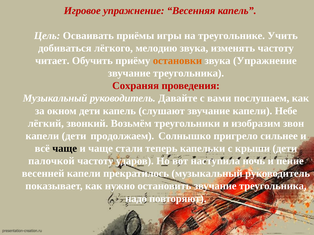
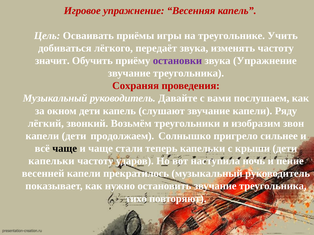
мелодию: мелодию -> передаёт
читает: читает -> значит
остановки colour: orange -> purple
Небе: Небе -> Ряду
палочкой at (51, 161): палочкой -> капельки
надо: надо -> тихо
